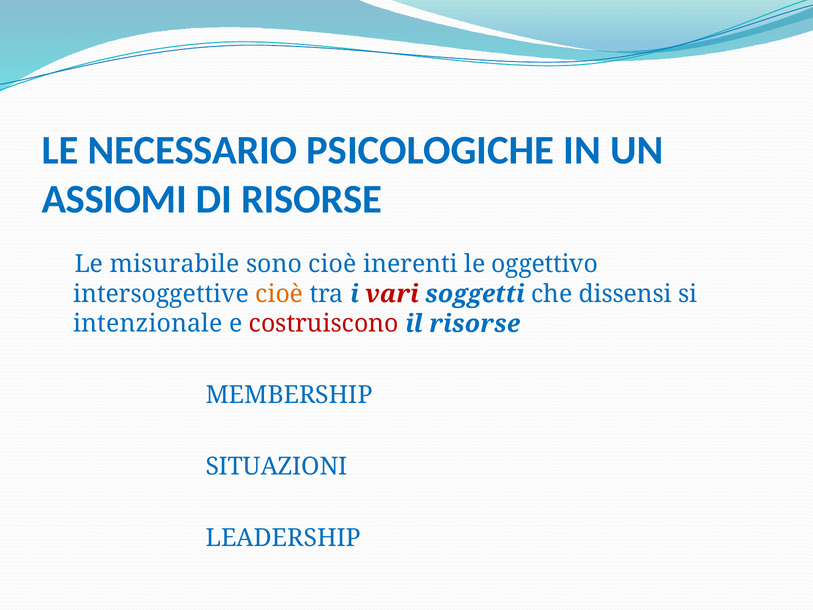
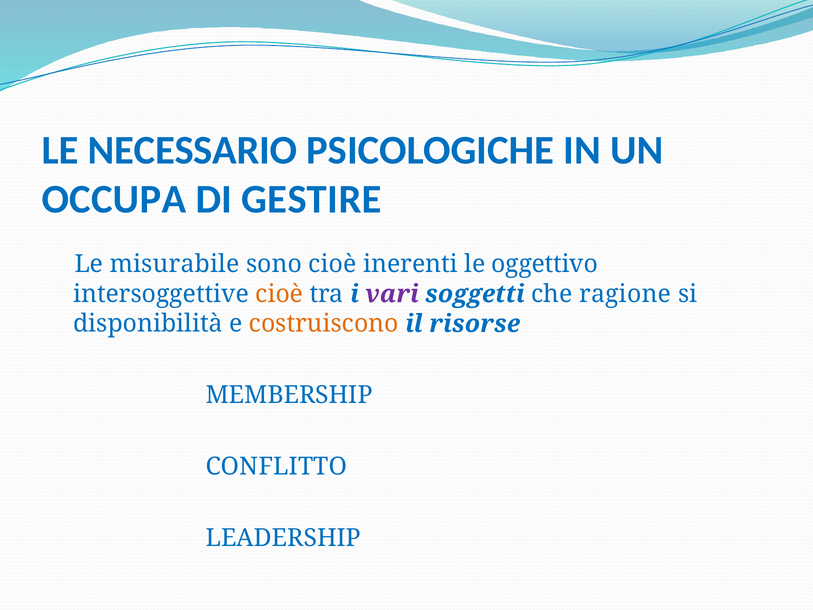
ASSIOMI: ASSIOMI -> OCCUPA
DI RISORSE: RISORSE -> GESTIRE
vari colour: red -> purple
dissensi: dissensi -> ragione
intenzionale: intenzionale -> disponibilità
costruiscono colour: red -> orange
SITUAZIONI: SITUAZIONI -> CONFLITTO
